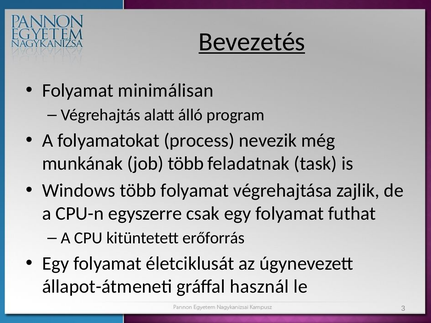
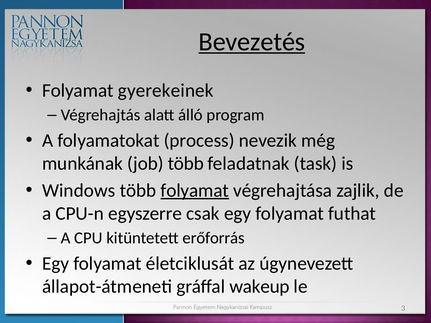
minimálisan: minimálisan -> gyerekeinek
folyamat at (195, 191) underline: none -> present
használ: használ -> wakeup
